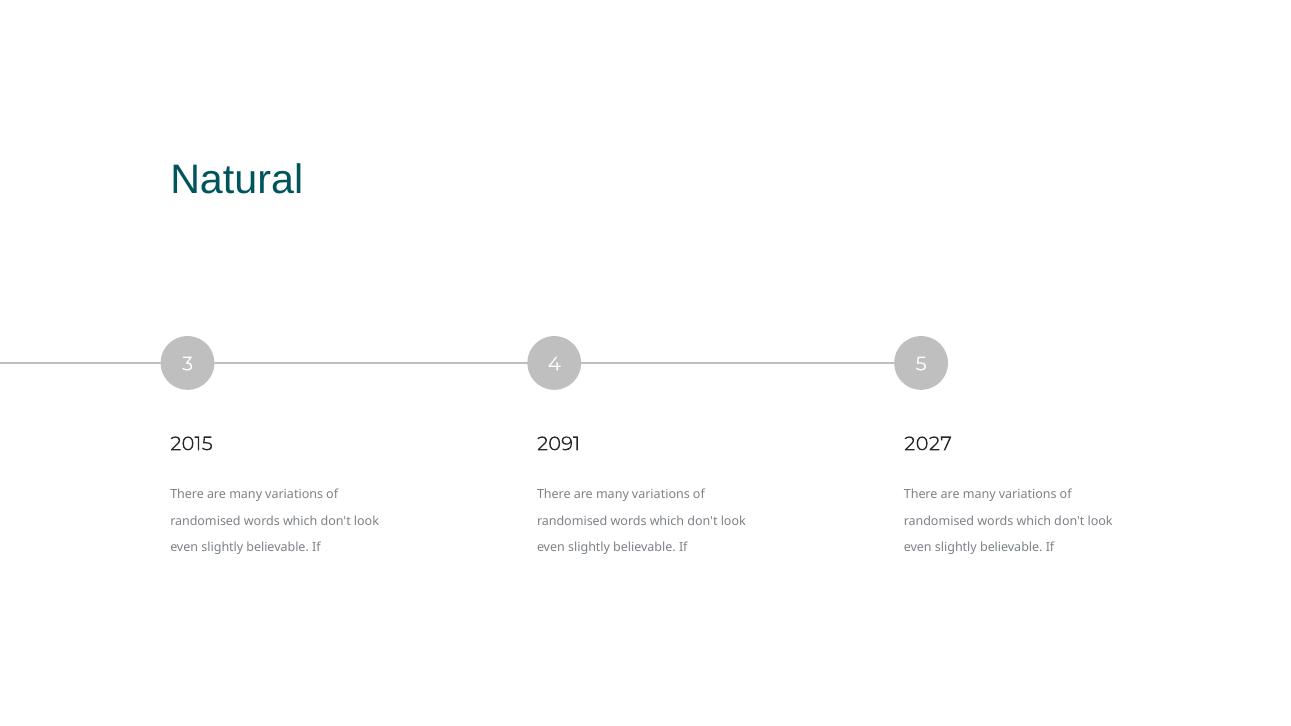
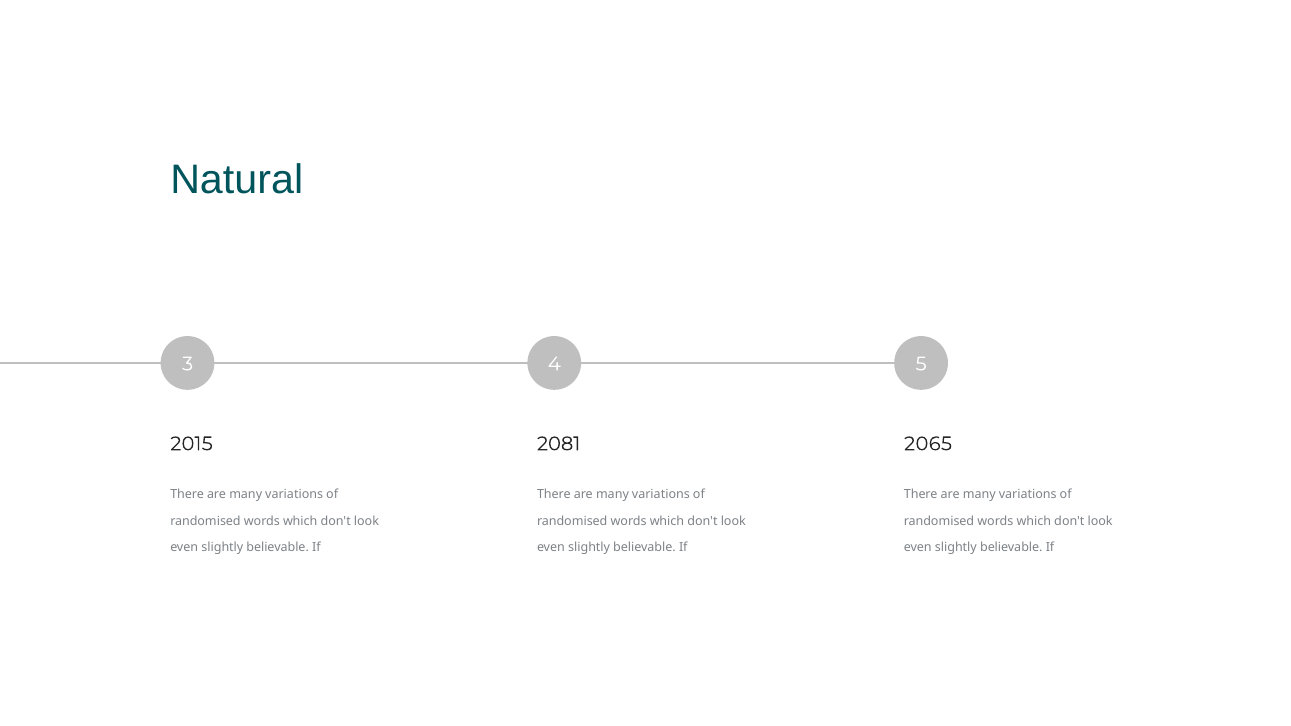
2091: 2091 -> 2081
2027: 2027 -> 2065
